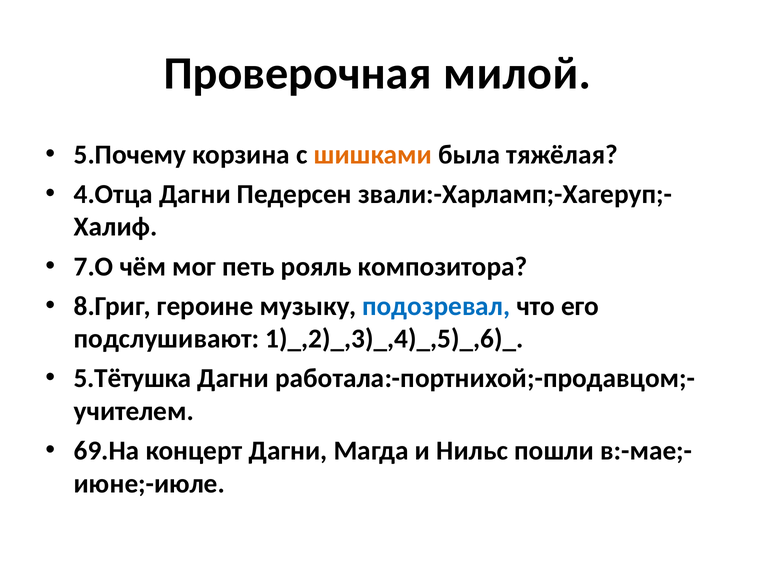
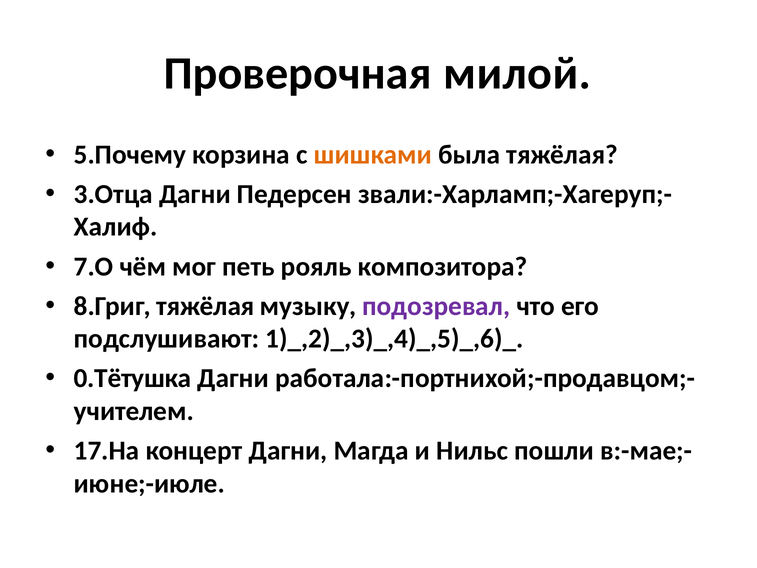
4.Отца: 4.Отца -> 3.Отца
8.Григ героине: героине -> тяжёлая
подозревал colour: blue -> purple
5.Тётушка: 5.Тётушка -> 0.Тётушка
69.На: 69.На -> 17.На
